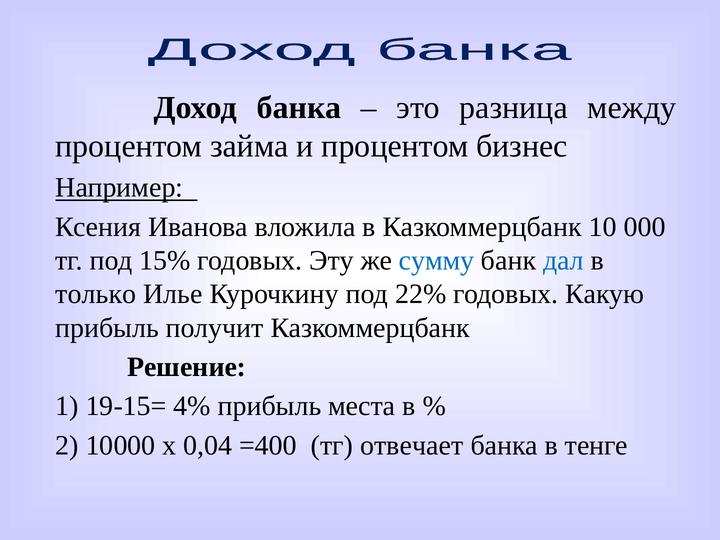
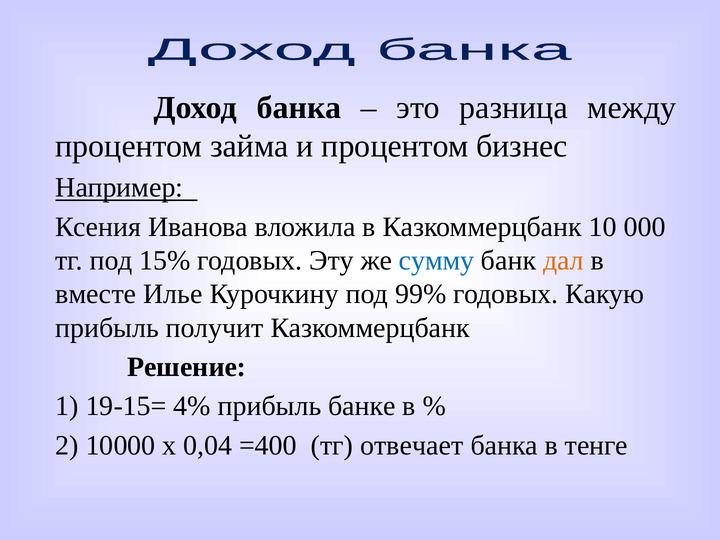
дал colour: blue -> orange
только: только -> вместе
22%: 22% -> 99%
места: места -> банке
